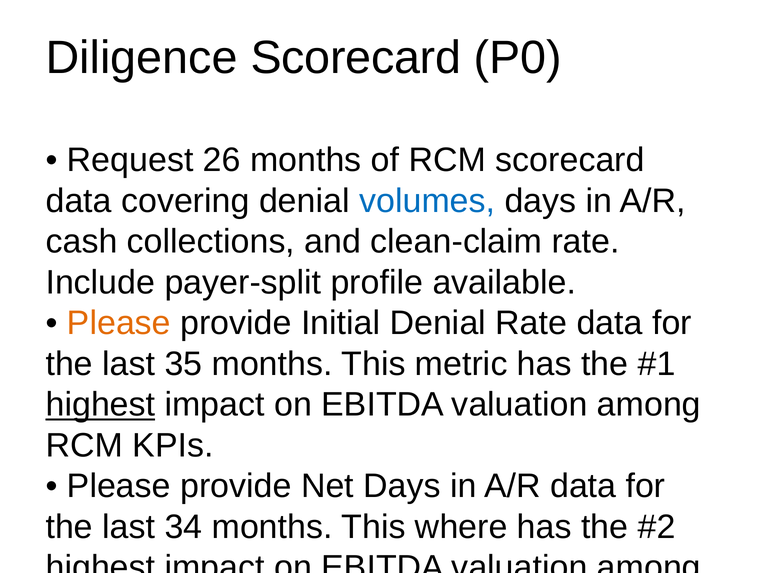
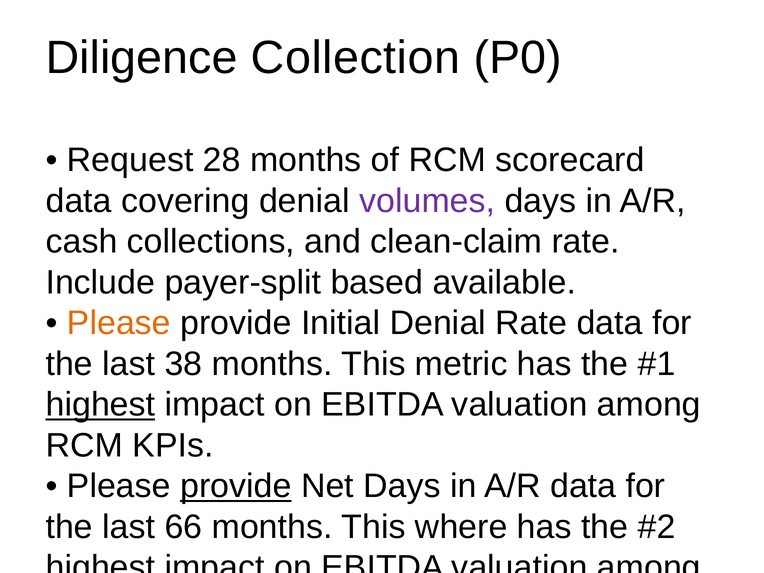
Diligence Scorecard: Scorecard -> Collection
26: 26 -> 28
volumes colour: blue -> purple
profile: profile -> based
35: 35 -> 38
provide at (236, 486) underline: none -> present
34: 34 -> 66
